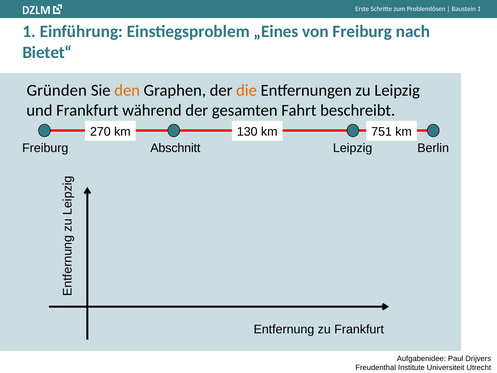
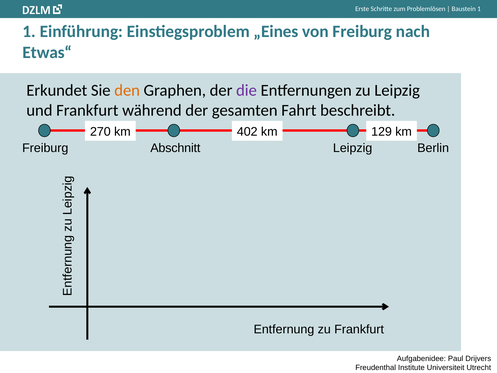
Bietet“: Bietet“ -> Etwas“
Gründen: Gründen -> Erkundet
die colour: orange -> purple
130: 130 -> 402
751: 751 -> 129
